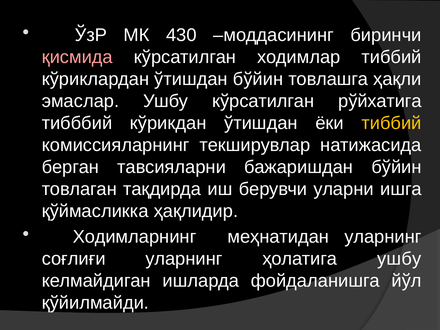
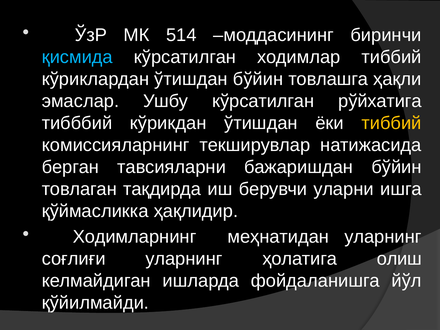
430: 430 -> 514
қисмида colour: pink -> light blue
ҳолатига ушбу: ушбу -> олиш
